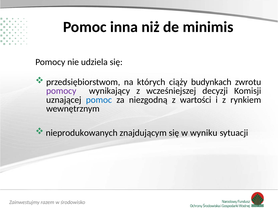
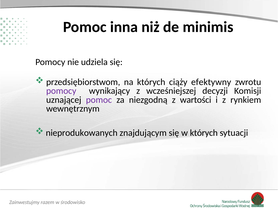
budynkach: budynkach -> efektywny
pomoc at (99, 100) colour: blue -> purple
w wyniku: wyniku -> których
